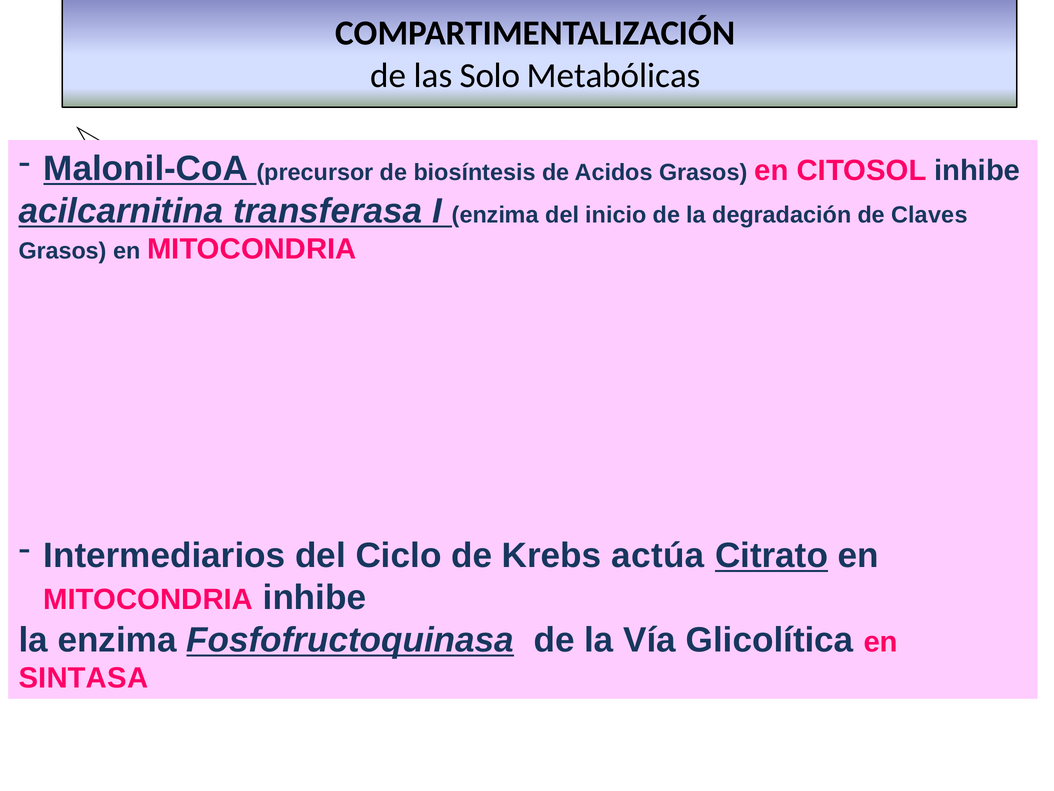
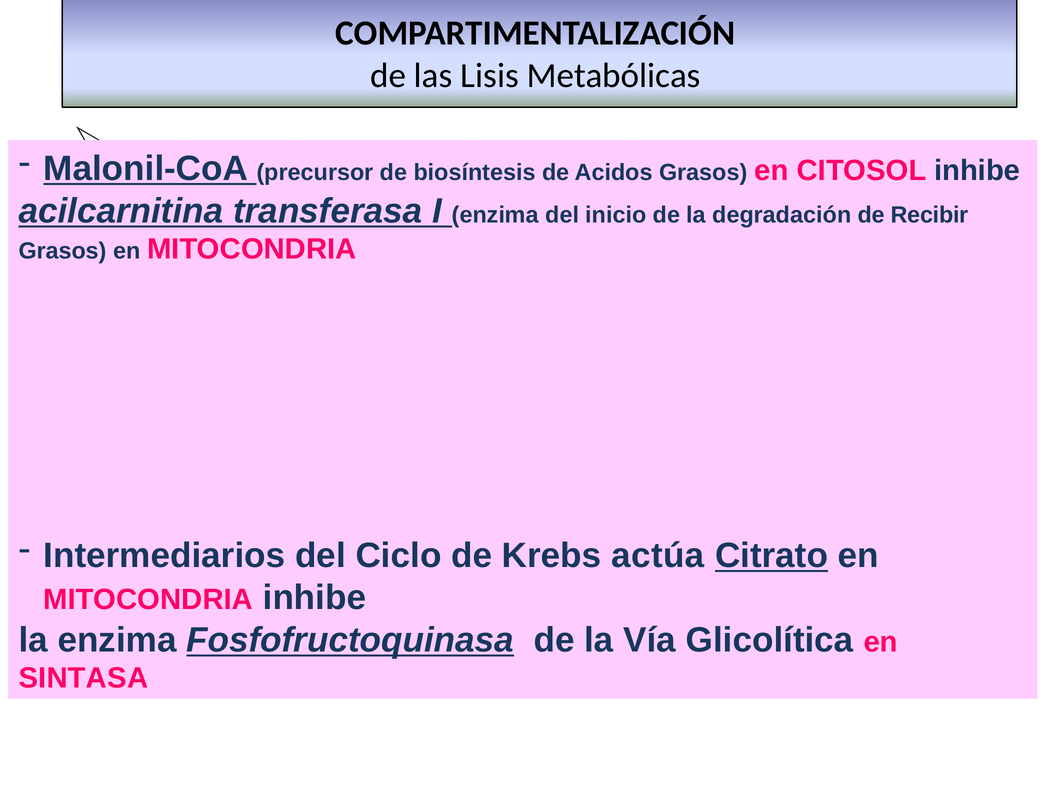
Solo: Solo -> Lisis
Claves: Claves -> Recibir
